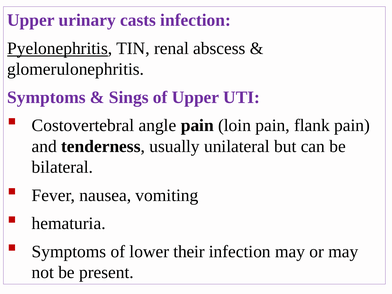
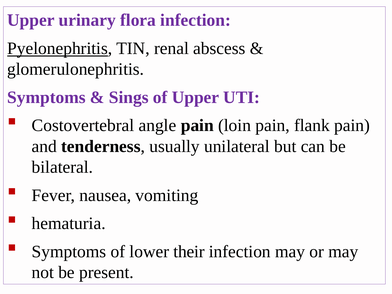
casts: casts -> flora
